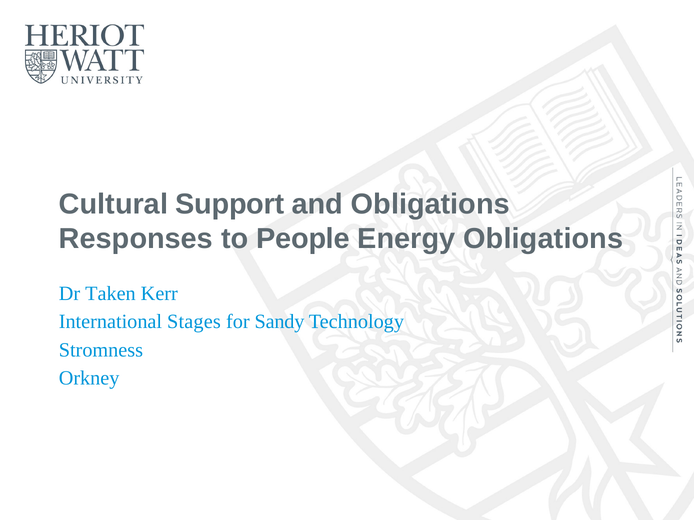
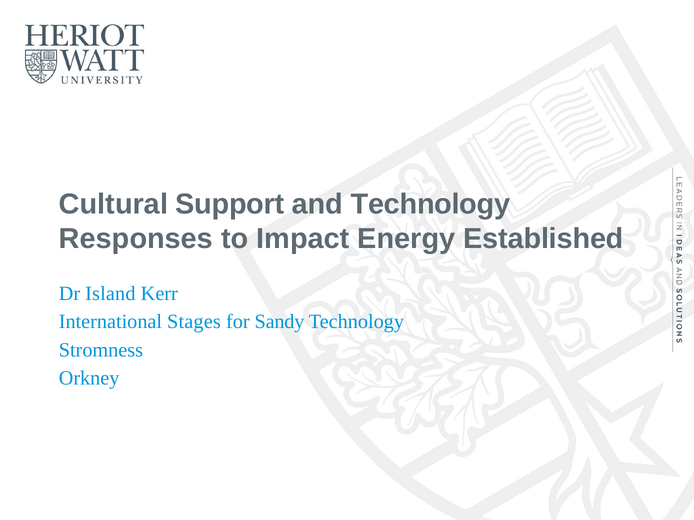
and Obligations: Obligations -> Technology
People: People -> Impact
Energy Obligations: Obligations -> Established
Taken: Taken -> Island
